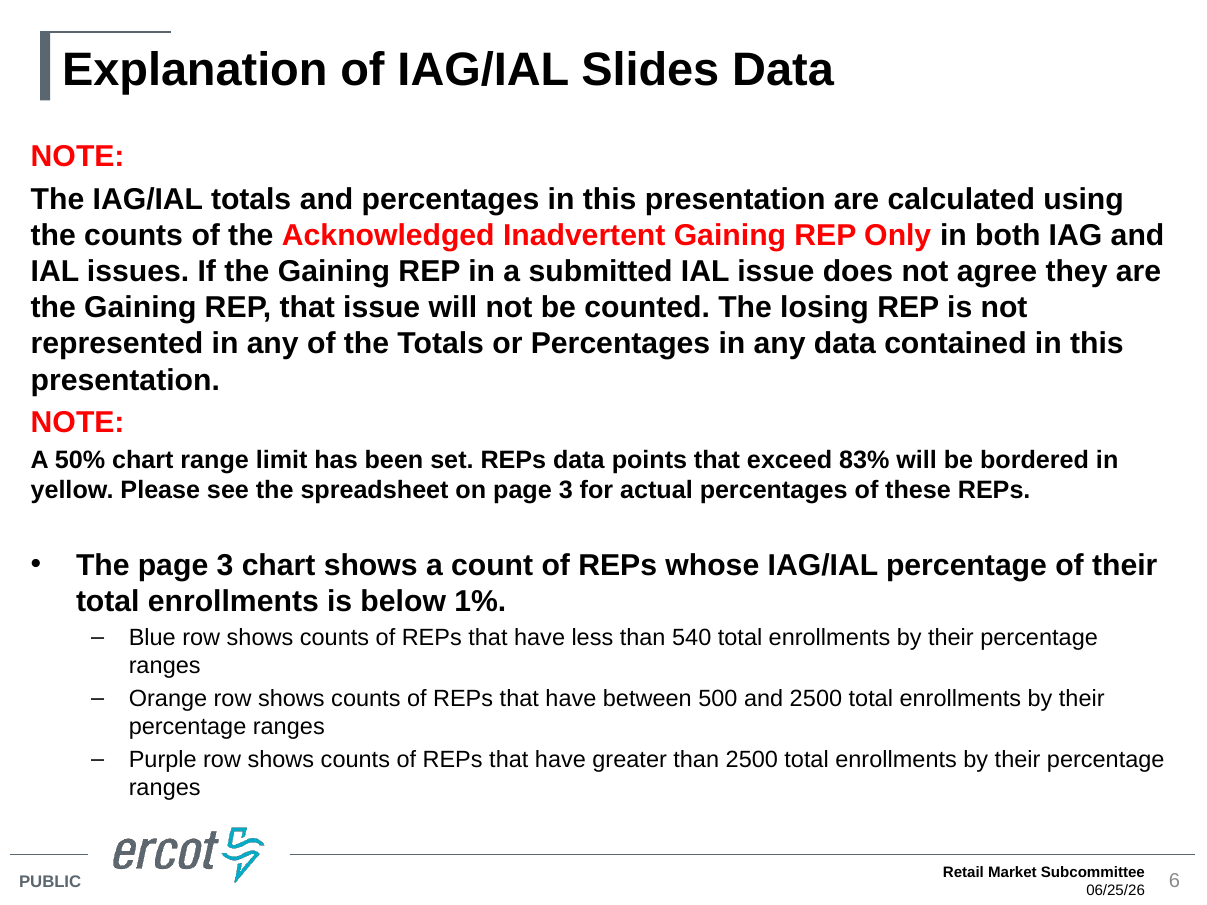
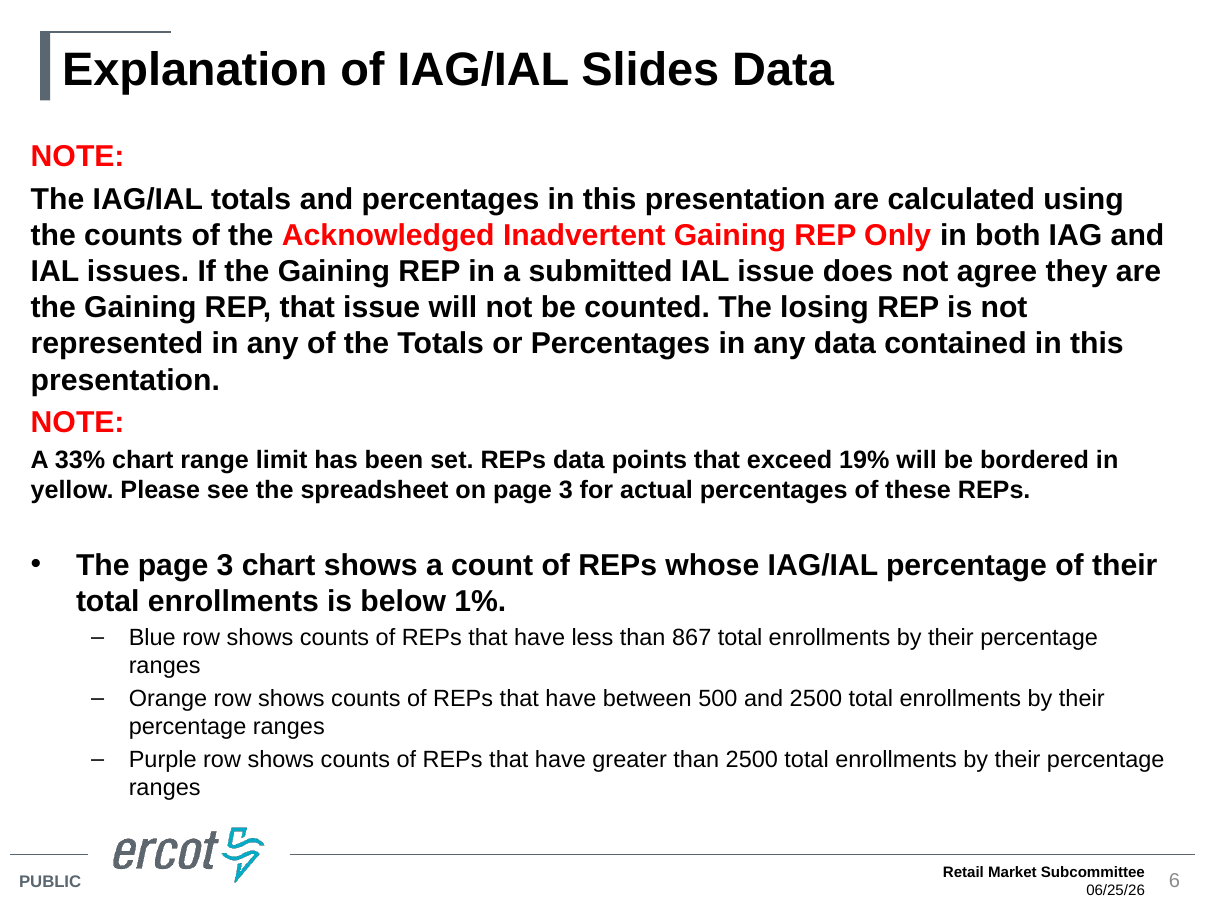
50%: 50% -> 33%
83%: 83% -> 19%
540: 540 -> 867
